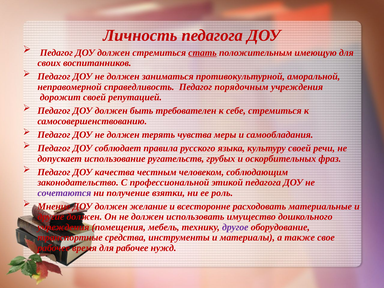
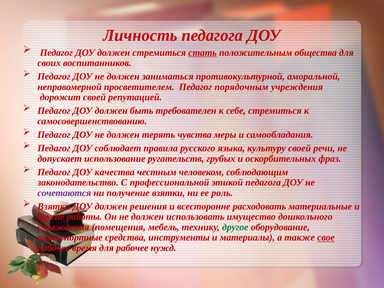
имеющую: имеющую -> общества
справедливость: справедливость -> просветителем
Мнение at (54, 206): Мнение -> Взятки
желание: желание -> решения
другие должен: должен -> работы
другое colour: purple -> green
свое underline: none -> present
